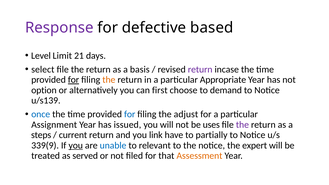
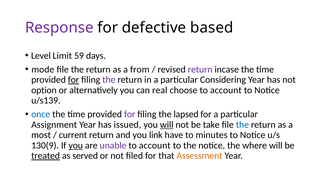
21: 21 -> 59
select: select -> mode
basis: basis -> from
the at (109, 80) colour: orange -> purple
Appropriate: Appropriate -> Considering
first: first -> real
choose to demand: demand -> account
for at (130, 114) colour: blue -> purple
adjust: adjust -> lapsed
will at (167, 125) underline: none -> present
uses: uses -> take
the at (242, 125) colour: purple -> blue
steps: steps -> most
partially: partially -> minutes
339(9: 339(9 -> 130(9
unable colour: blue -> purple
relevant at (155, 145): relevant -> account
expert: expert -> where
treated underline: none -> present
